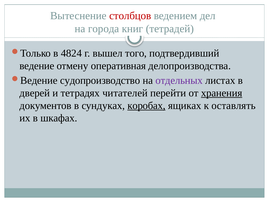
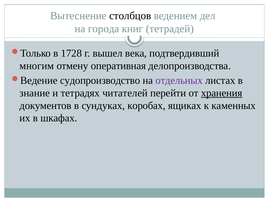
столбцов colour: red -> black
4824: 4824 -> 1728
того: того -> века
ведение: ведение -> многим
дверей: дверей -> знание
коробах underline: present -> none
оставлять: оставлять -> каменных
